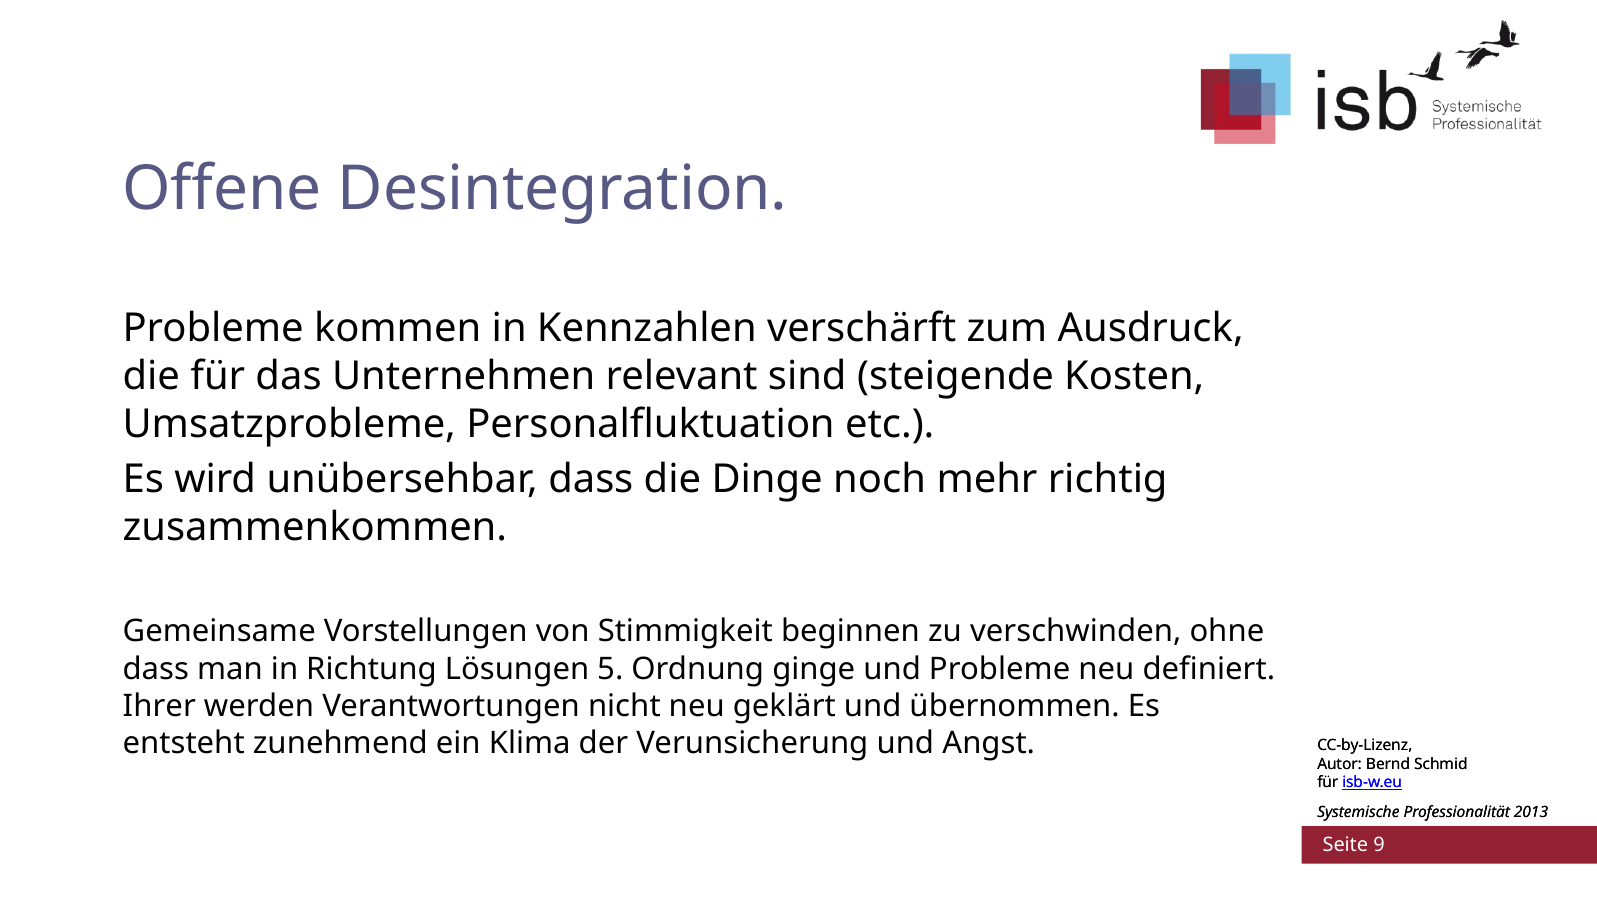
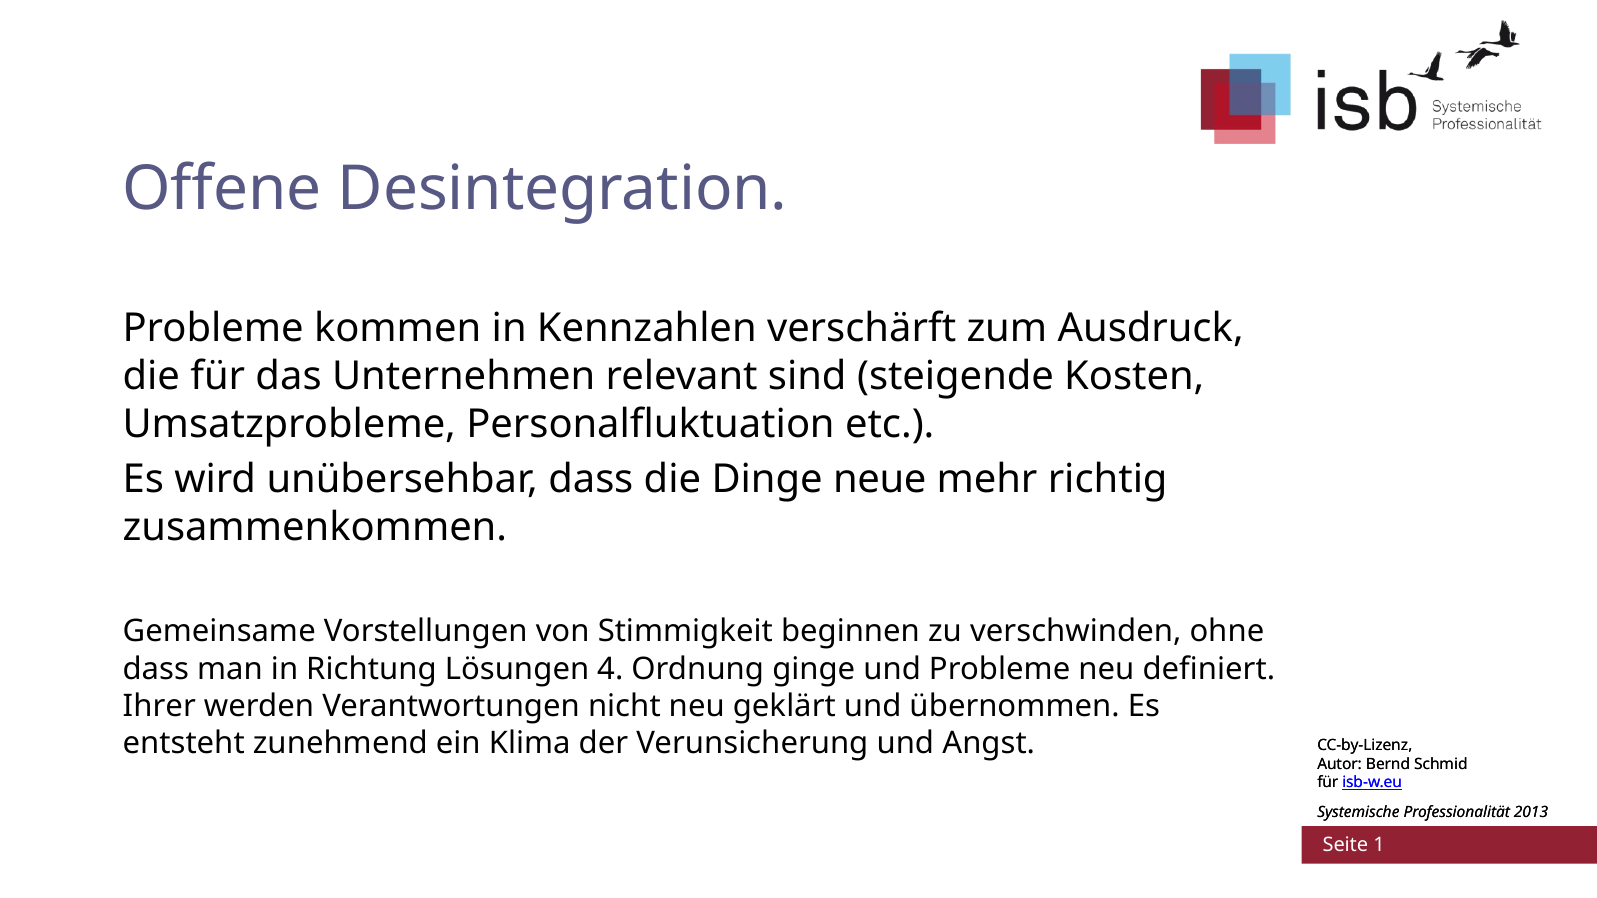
noch: noch -> neue
5: 5 -> 4
9: 9 -> 1
